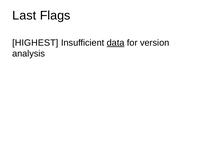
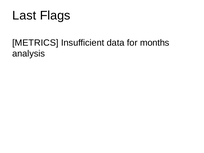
HIGHEST: HIGHEST -> METRICS
data underline: present -> none
version: version -> months
